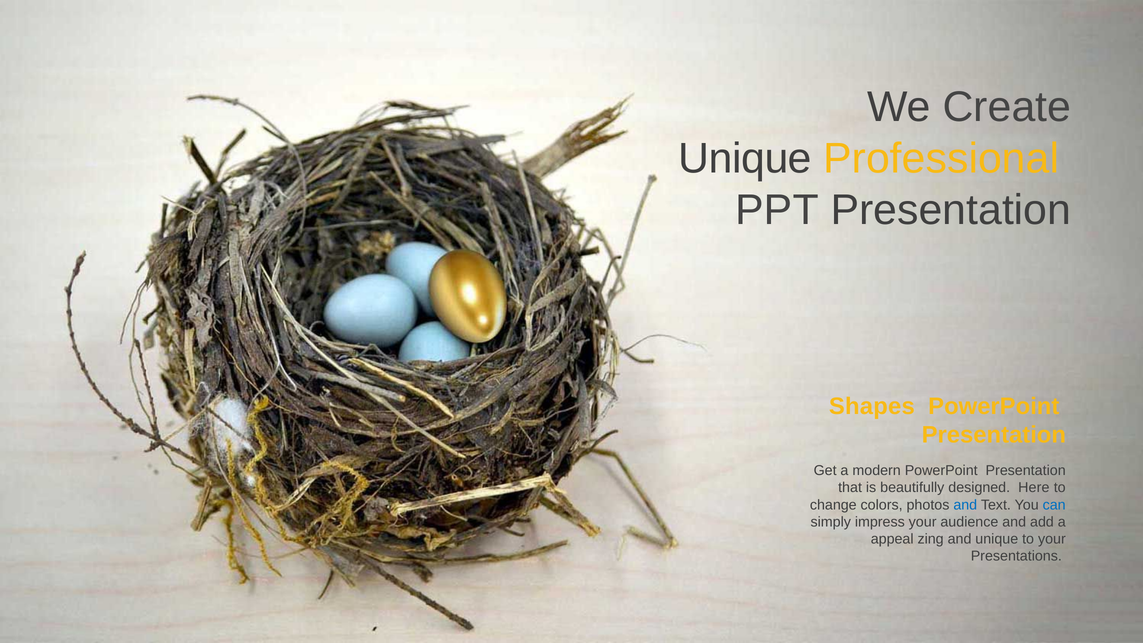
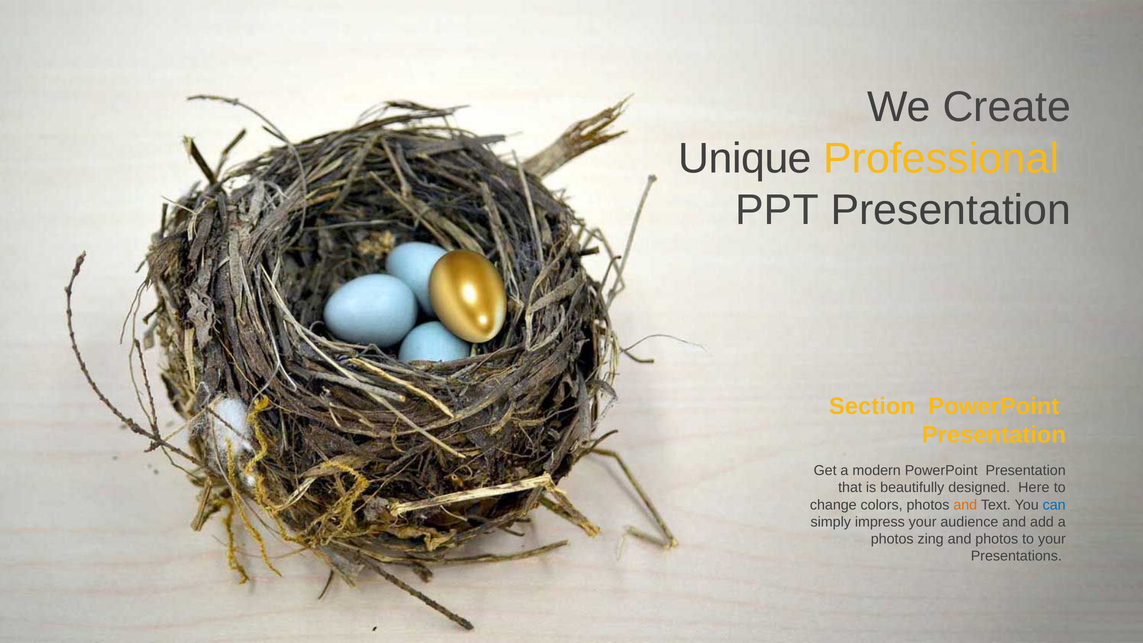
Shapes: Shapes -> Section
and at (965, 505) colour: blue -> orange
appeal at (892, 539): appeal -> photos
and unique: unique -> photos
